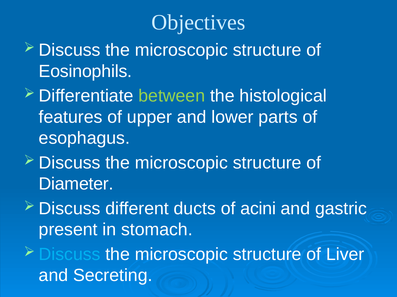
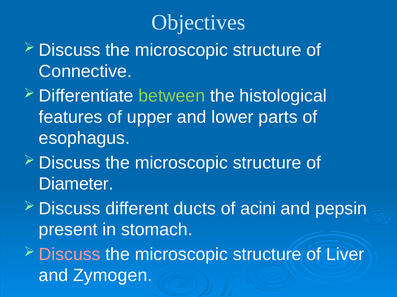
Eosinophils: Eosinophils -> Connective
gastric: gastric -> pepsin
Discuss at (70, 255) colour: light blue -> pink
Secreting: Secreting -> Zymogen
